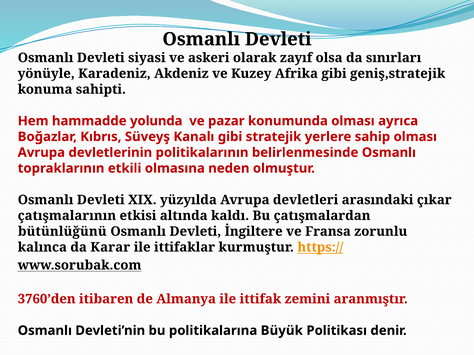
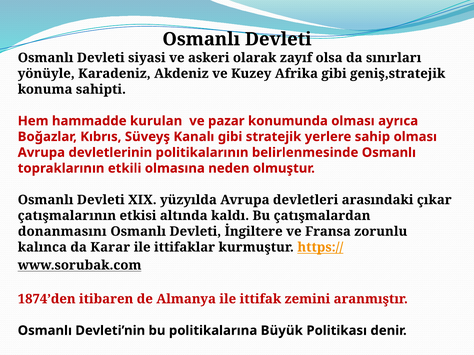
yolunda: yolunda -> kurulan
bütünlüğünü: bütünlüğünü -> donanmasını
3760’den: 3760’den -> 1874’den
